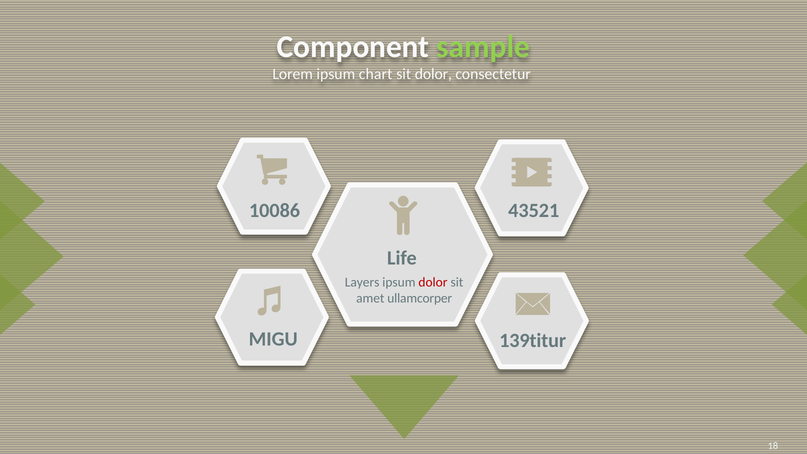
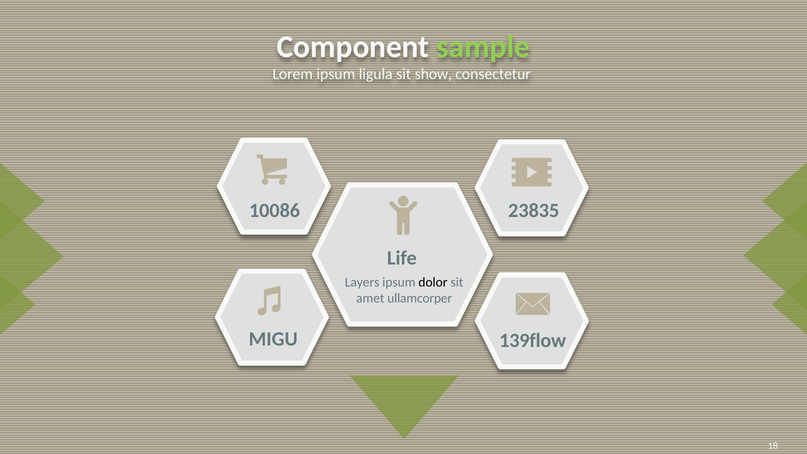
chart: chart -> ligula
sit dolor: dolor -> show
43521: 43521 -> 23835
dolor at (433, 282) colour: red -> black
139titur: 139titur -> 139flow
